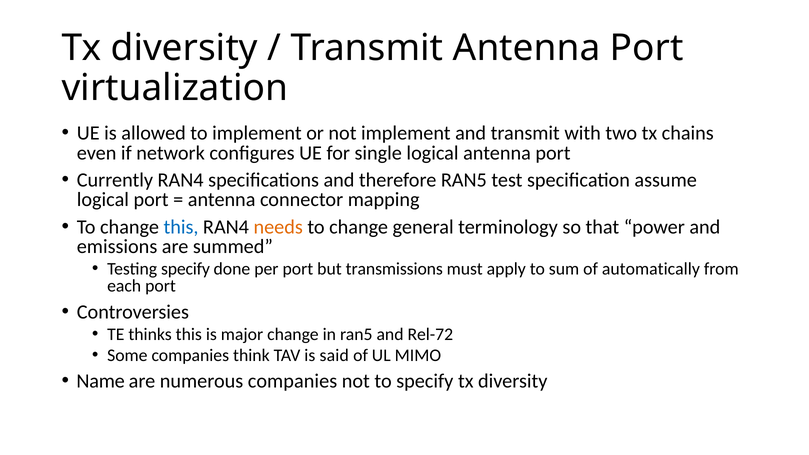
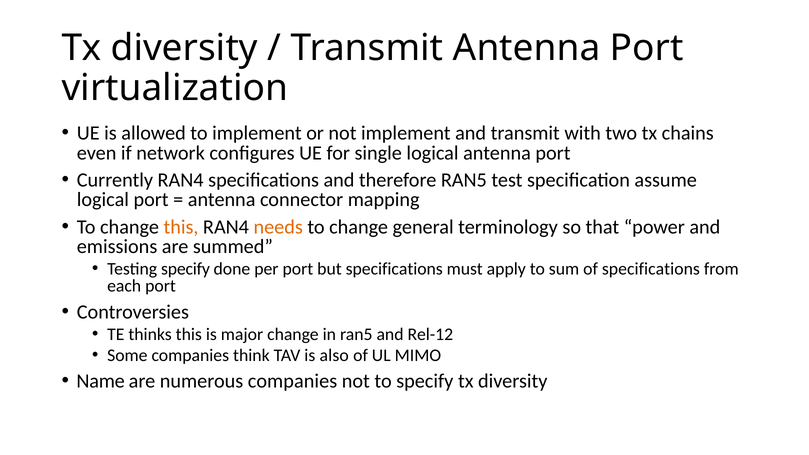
this at (181, 227) colour: blue -> orange
but transmissions: transmissions -> specifications
of automatically: automatically -> specifications
Rel-72: Rel-72 -> Rel-12
said: said -> also
